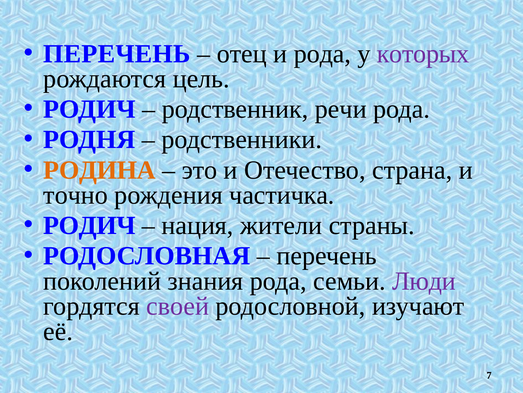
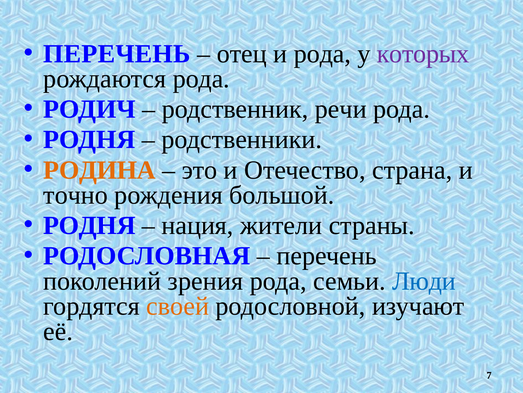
рождаются цель: цель -> рода
частичка: частичка -> большой
РОДИЧ at (89, 225): РОДИЧ -> РОДНЯ
знания: знания -> зрения
Люди colour: purple -> blue
своей colour: purple -> orange
